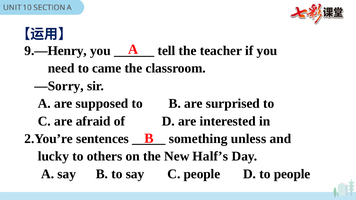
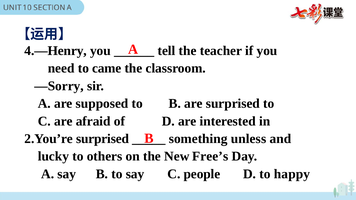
9.—Henry: 9.—Henry -> 4.—Henry
2.You’re sentences: sentences -> surprised
Half’s: Half’s -> Free’s
to people: people -> happy
